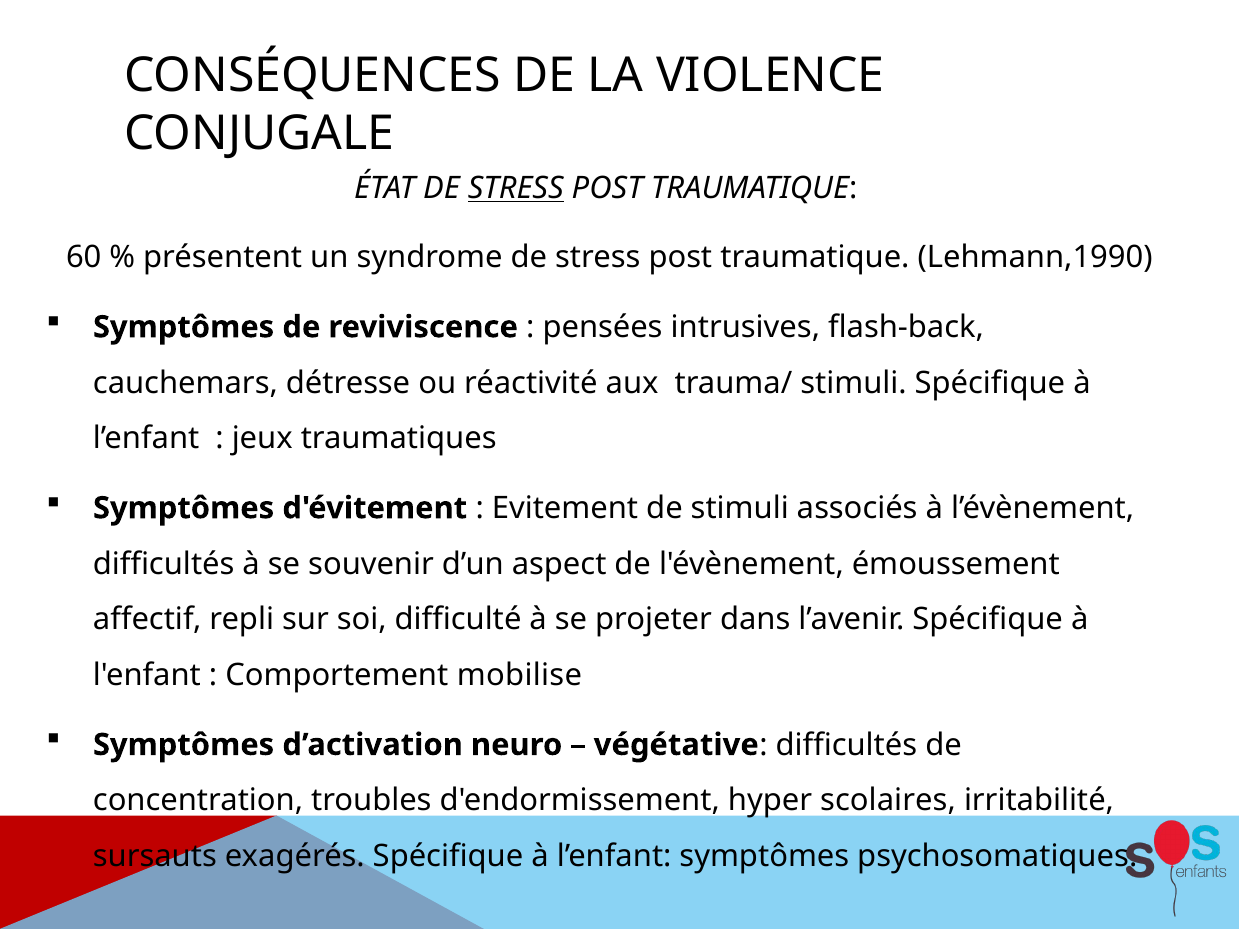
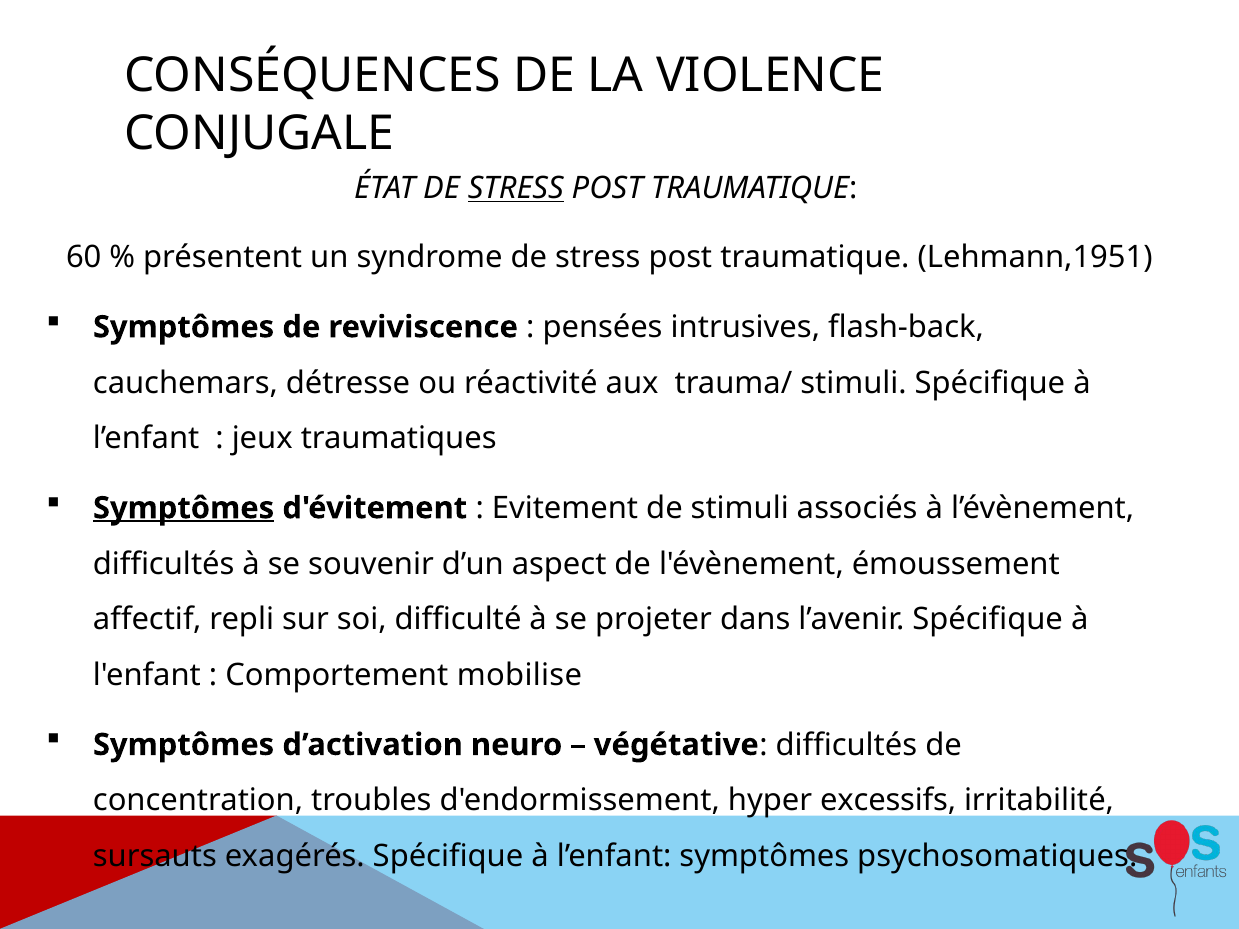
Lehmann,1990: Lehmann,1990 -> Lehmann,1951
Symptômes at (184, 508) underline: none -> present
scolaires: scolaires -> excessifs
